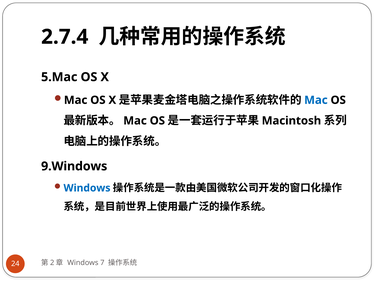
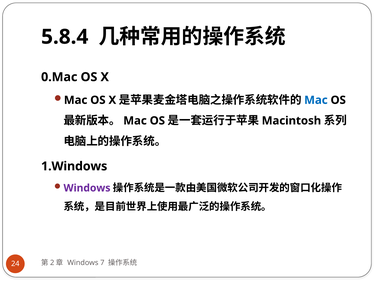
2.7.4: 2.7.4 -> 5.8.4
5.Mac: 5.Mac -> 0.Mac
9.Windows: 9.Windows -> 1.Windows
Windows at (87, 188) colour: blue -> purple
